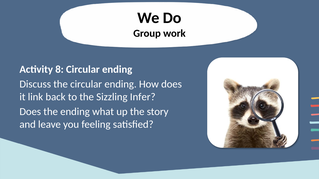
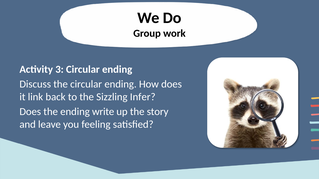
8: 8 -> 3
what: what -> write
